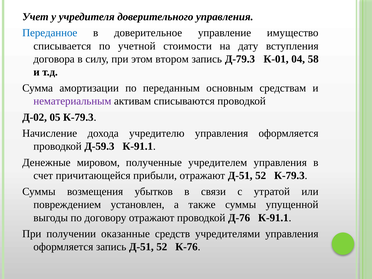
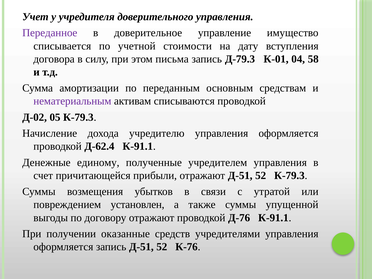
Переданное colour: blue -> purple
втором: втором -> письма
Д-59.3: Д-59.3 -> Д-62.4
мировом: мировом -> единому
